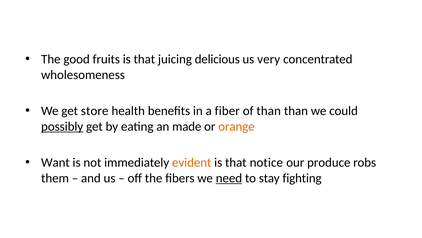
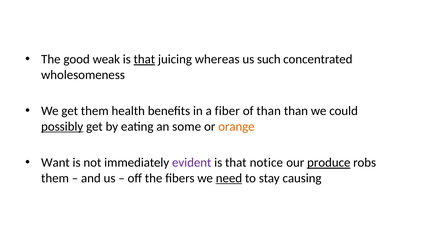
fruits: fruits -> weak
that at (144, 59) underline: none -> present
delicious: delicious -> whereas
very: very -> such
get store: store -> them
made: made -> some
evident colour: orange -> purple
produce underline: none -> present
fighting: fighting -> causing
